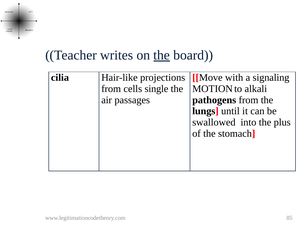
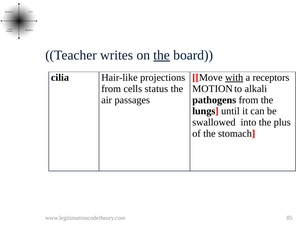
with underline: none -> present
signaling: signaling -> receptors
single: single -> status
